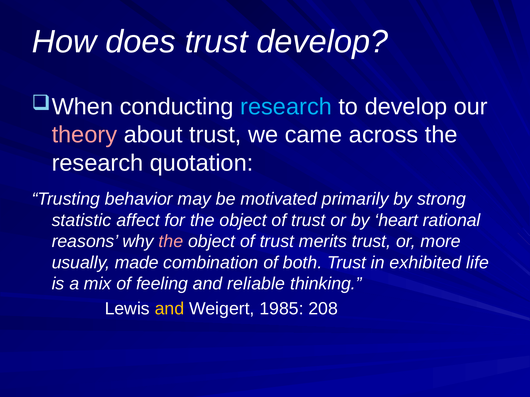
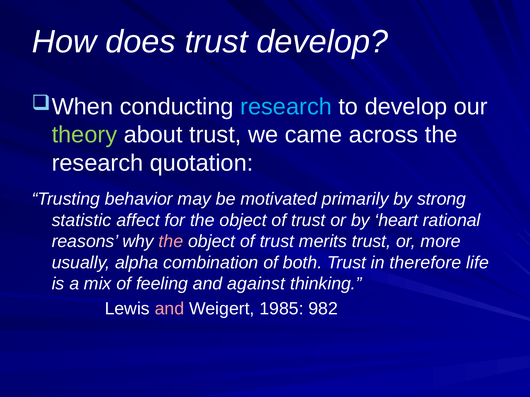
theory colour: pink -> light green
made: made -> alpha
exhibited: exhibited -> therefore
reliable: reliable -> against
and at (169, 309) colour: yellow -> pink
208: 208 -> 982
